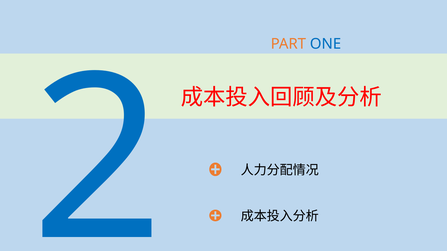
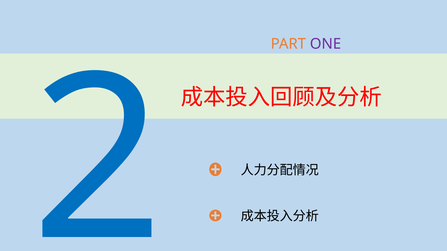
ONE colour: blue -> purple
